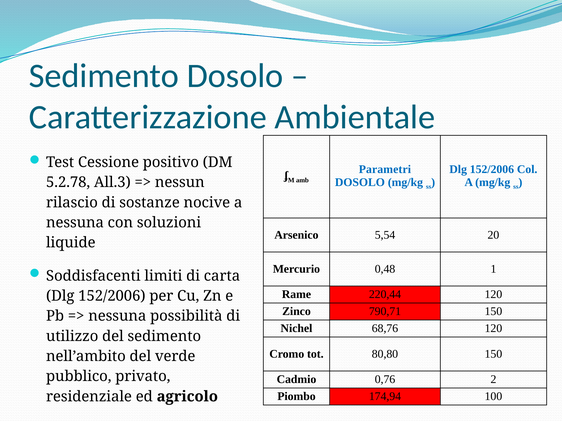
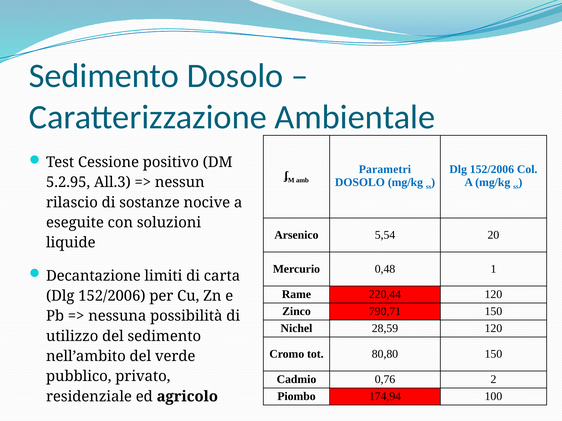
5.2.78: 5.2.78 -> 5.2.95
nessuna at (75, 223): nessuna -> eseguite
Soddisfacenti: Soddisfacenti -> Decantazione
68,76: 68,76 -> 28,59
